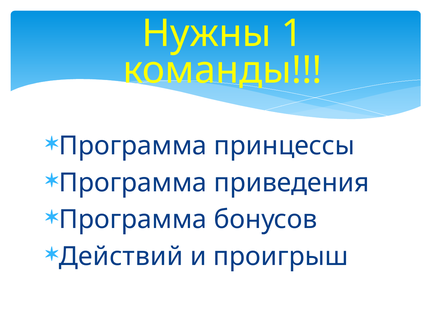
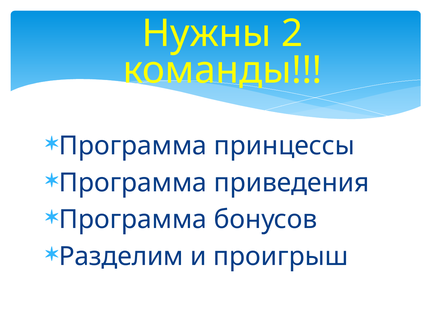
1: 1 -> 2
Действий: Действий -> Разделим
